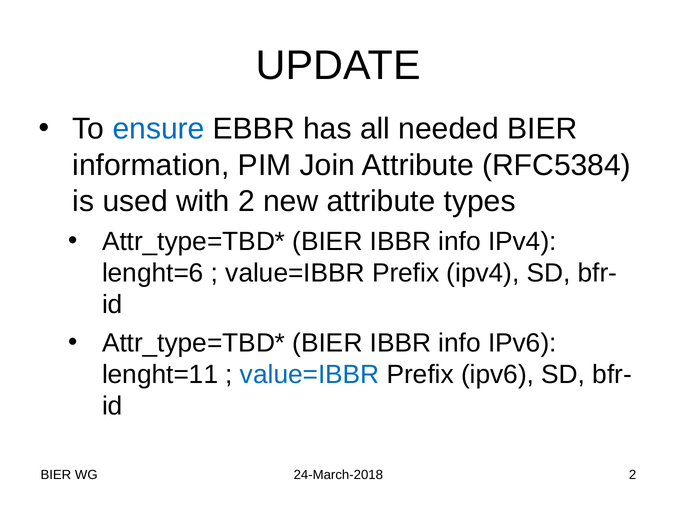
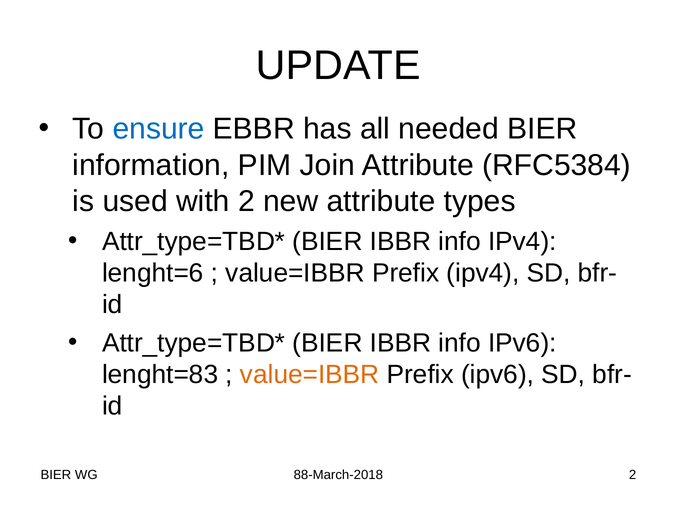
lenght=11: lenght=11 -> lenght=83
value=IBBR at (310, 374) colour: blue -> orange
24-March-2018: 24-March-2018 -> 88-March-2018
